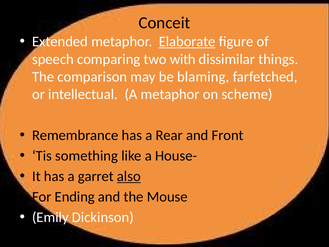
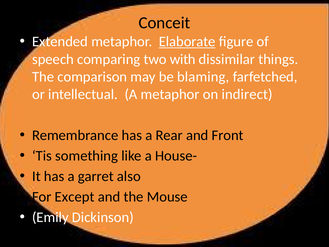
scheme: scheme -> indirect
also underline: present -> none
Ending: Ending -> Except
